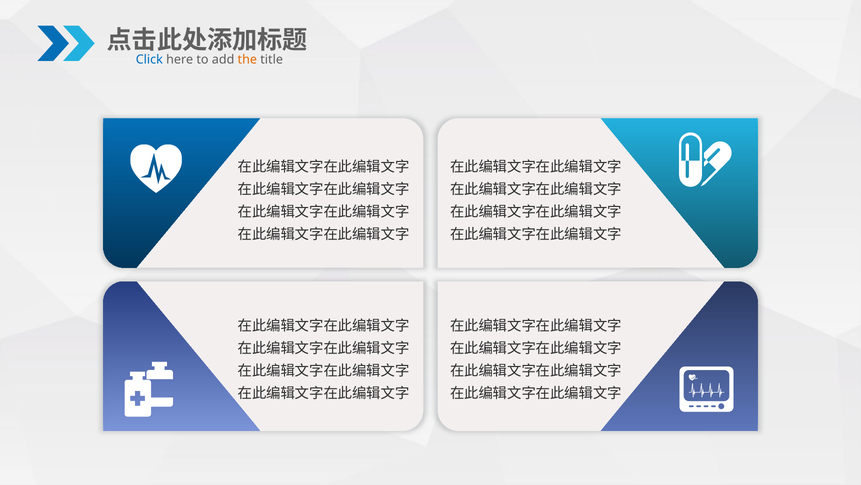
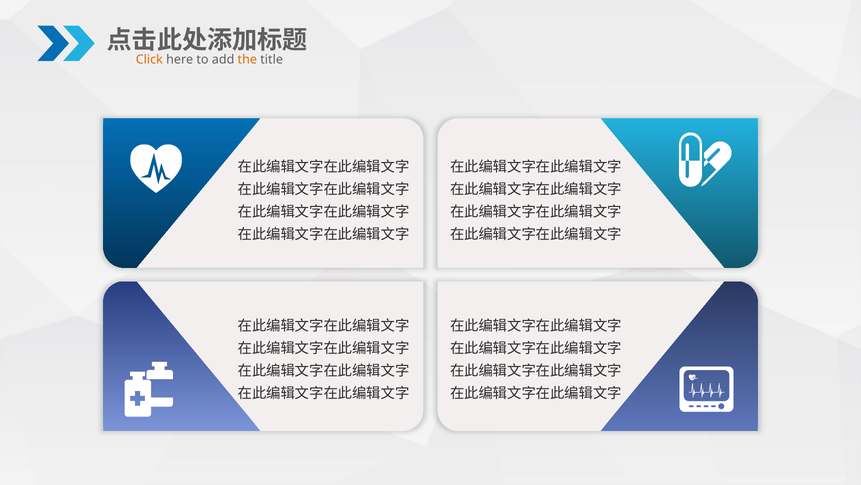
Click colour: blue -> orange
